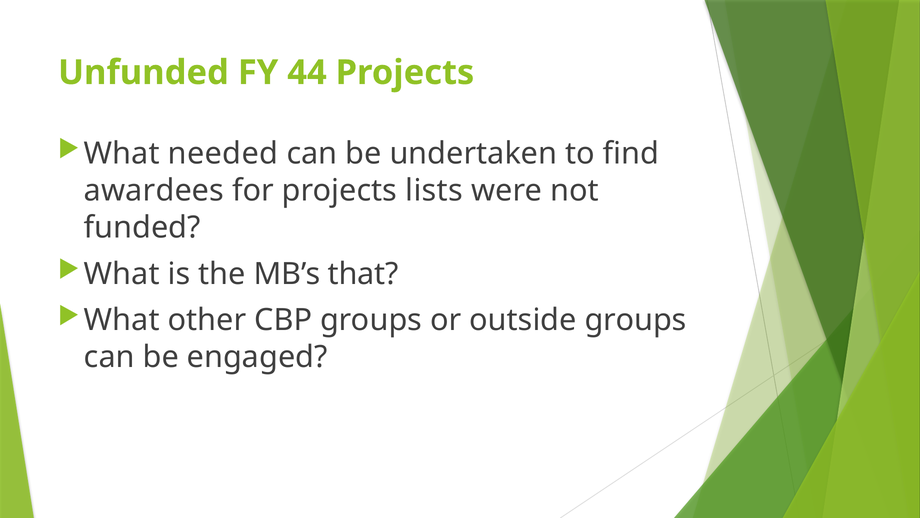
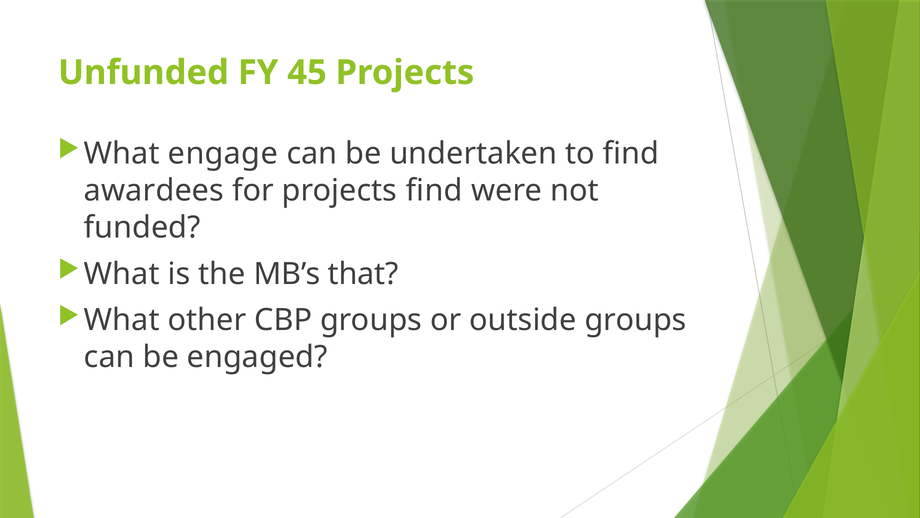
44: 44 -> 45
needed: needed -> engage
projects lists: lists -> find
